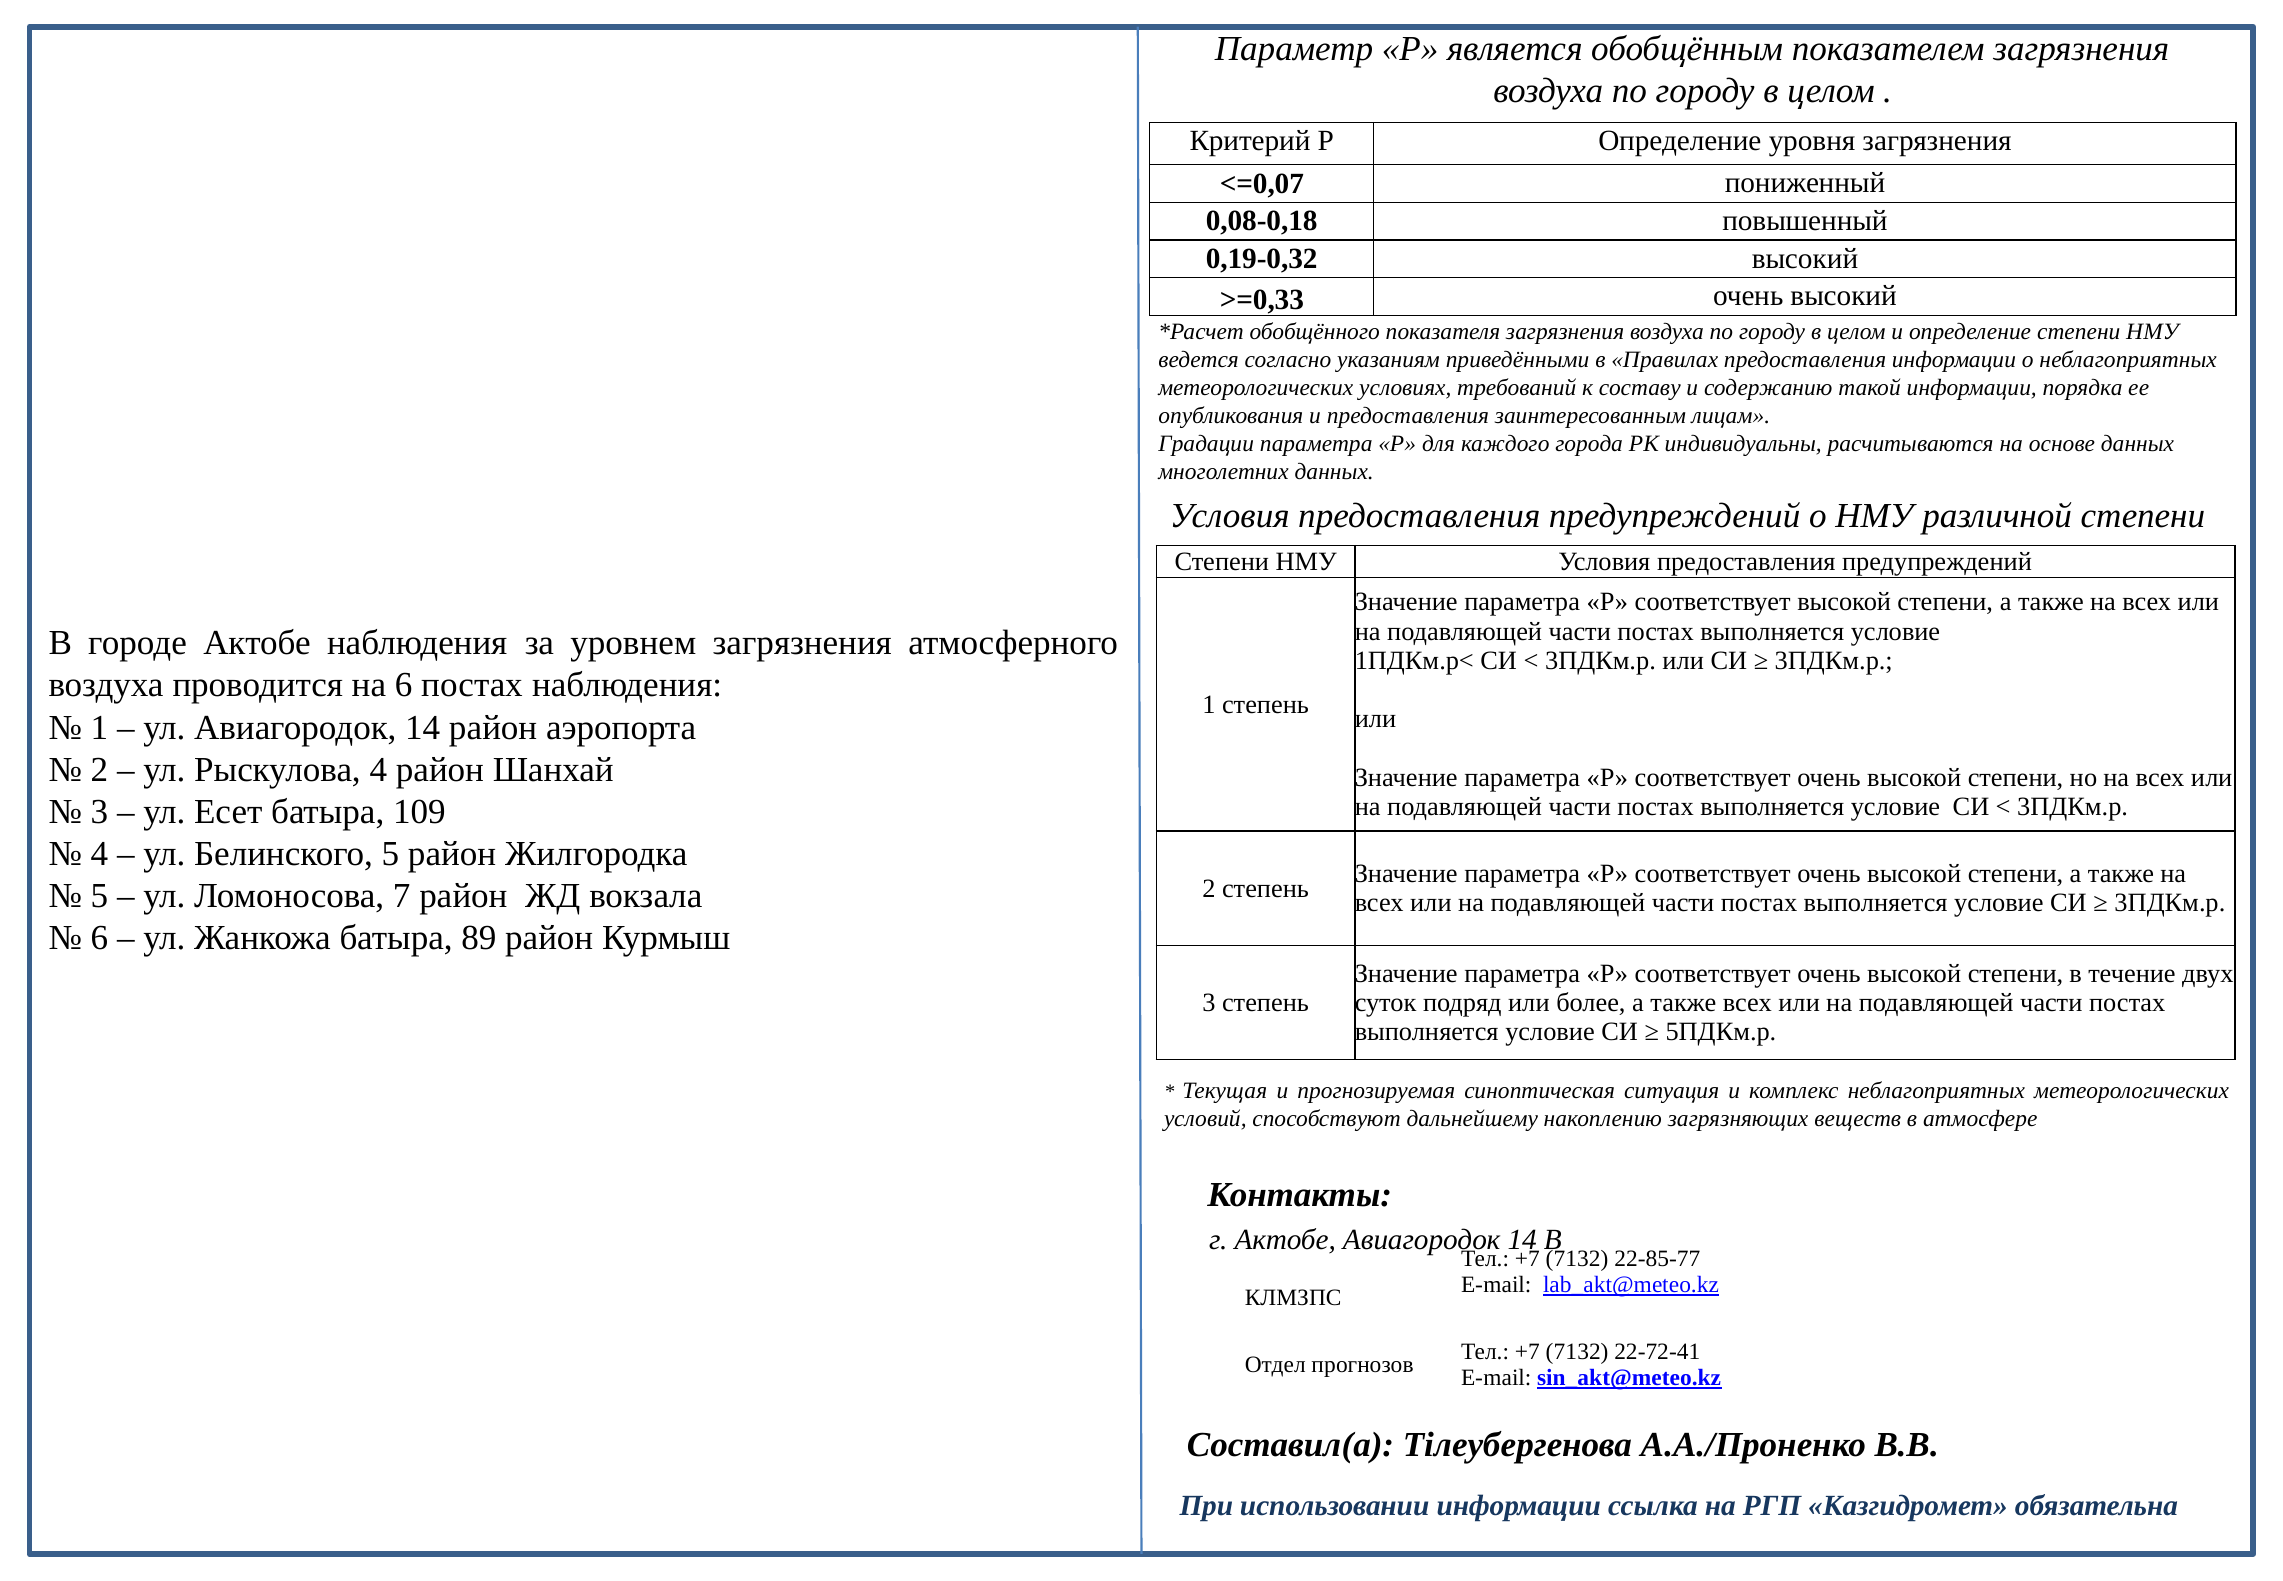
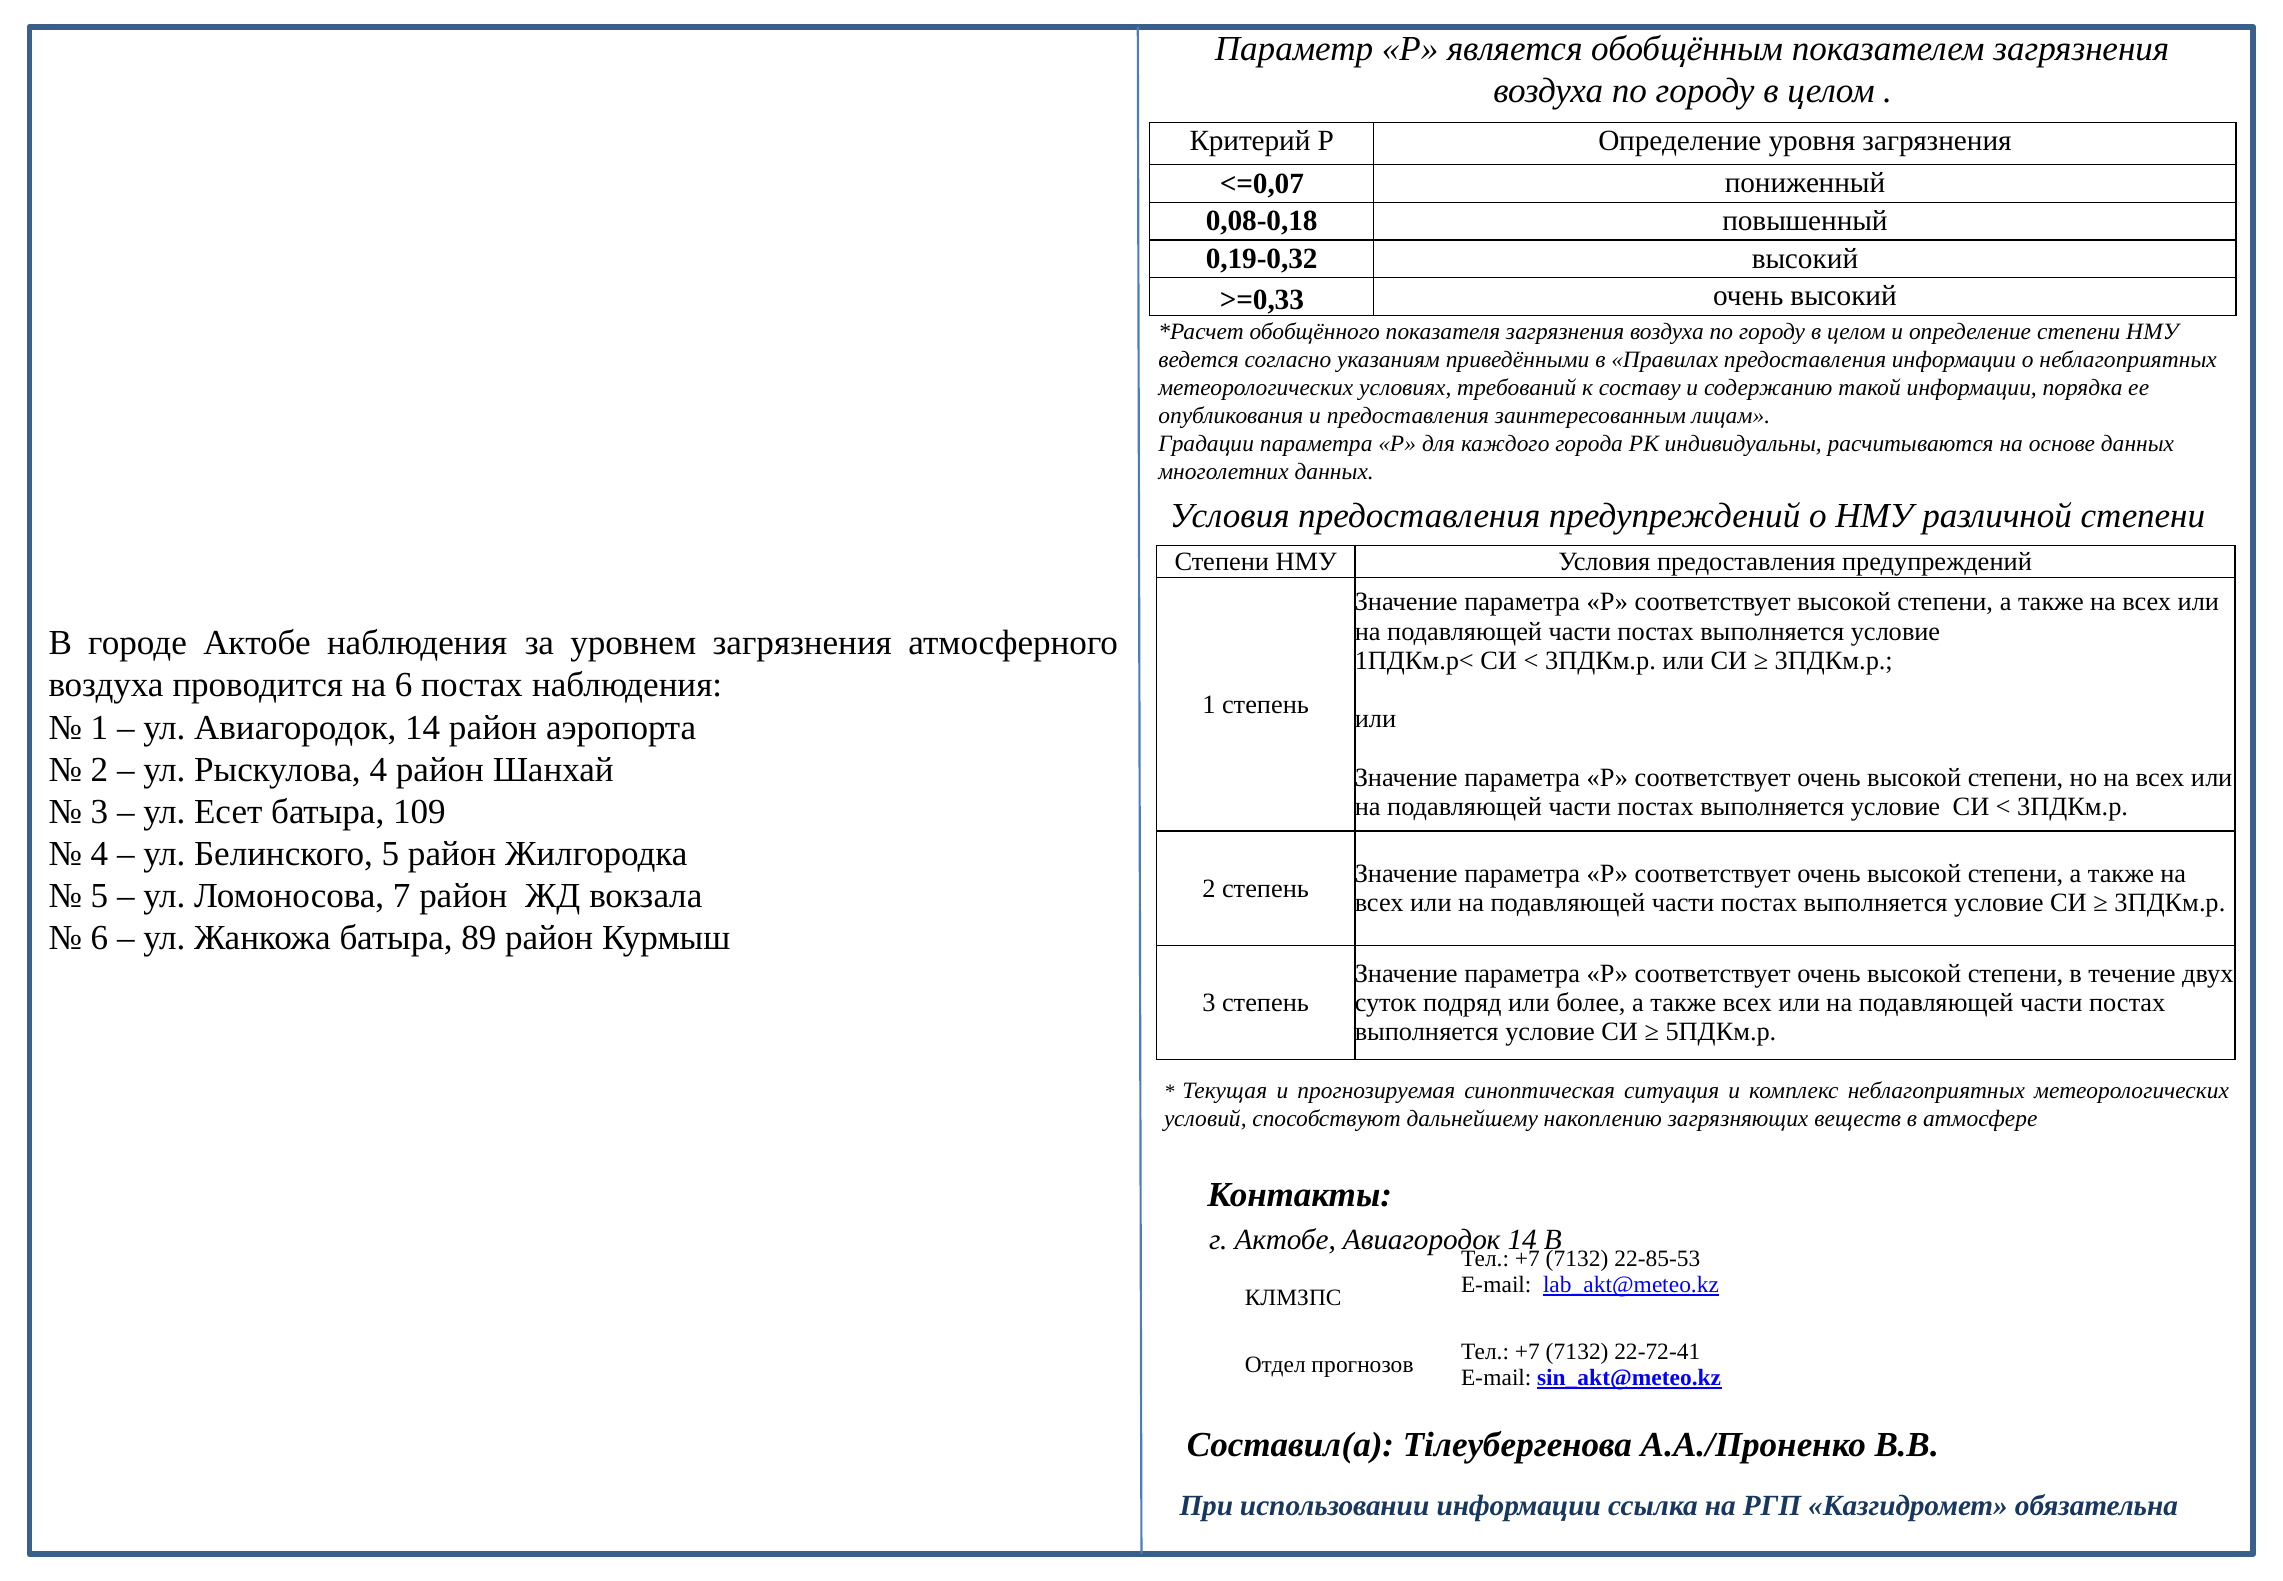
22-85-77: 22-85-77 -> 22-85-53
